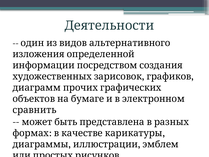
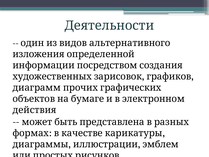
сравнить: сравнить -> действия
